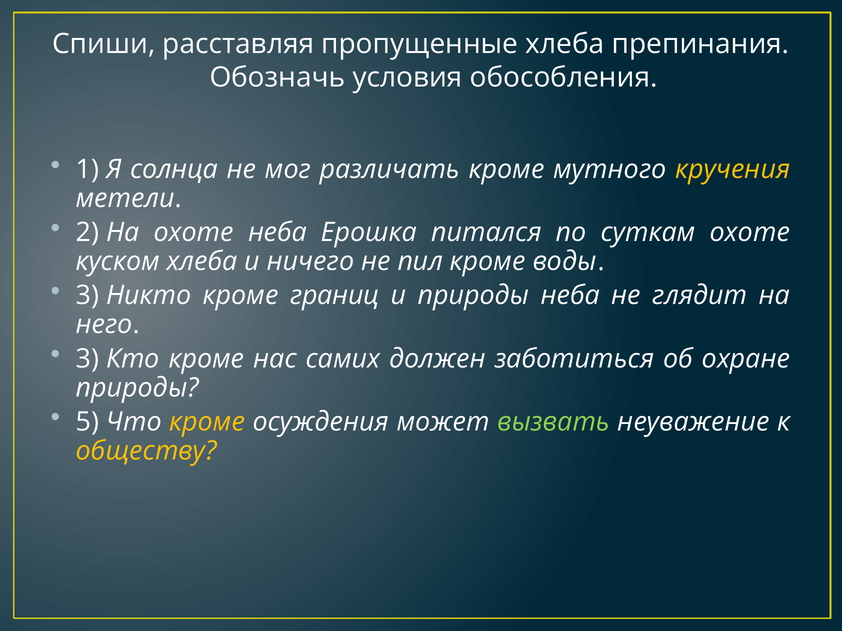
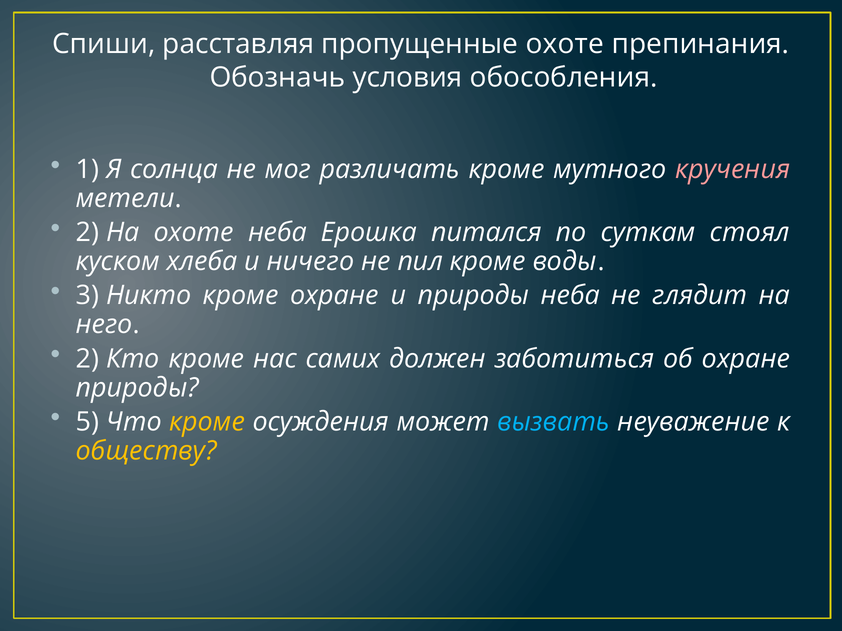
пропущенные хлеба: хлеба -> охоте
кручения colour: yellow -> pink
суткам охоте: охоте -> стоял
кроме границ: границ -> охране
3 at (87, 359): 3 -> 2
вызвать colour: light green -> light blue
